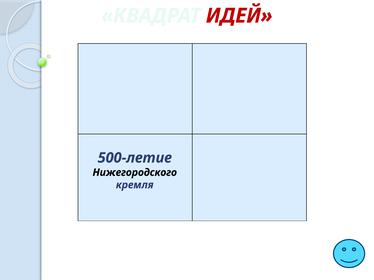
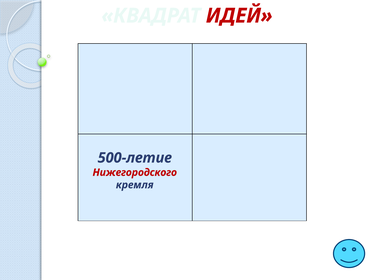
Нижегородского colour: black -> red
